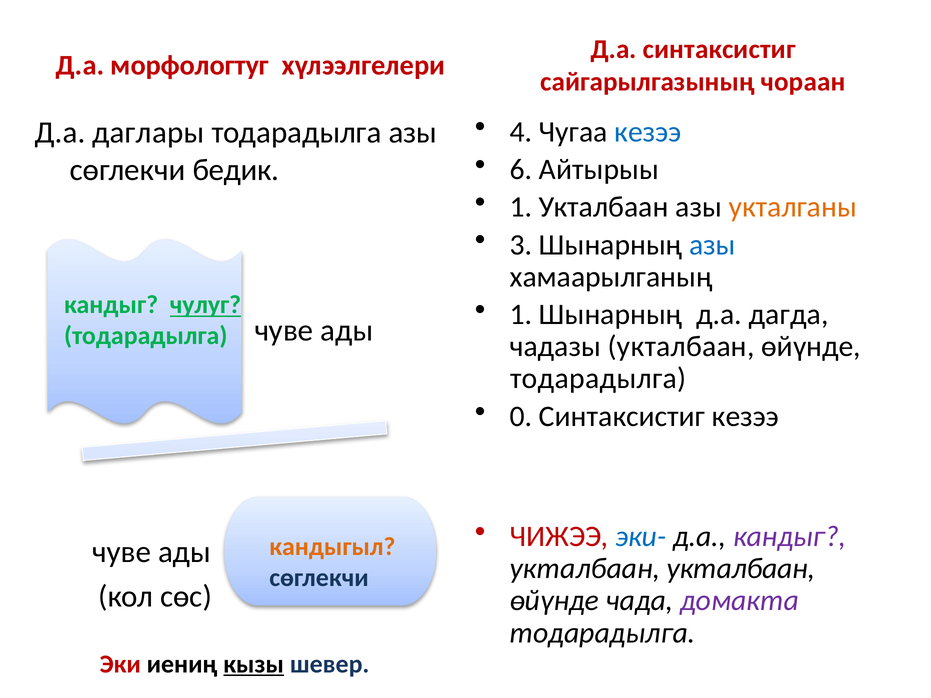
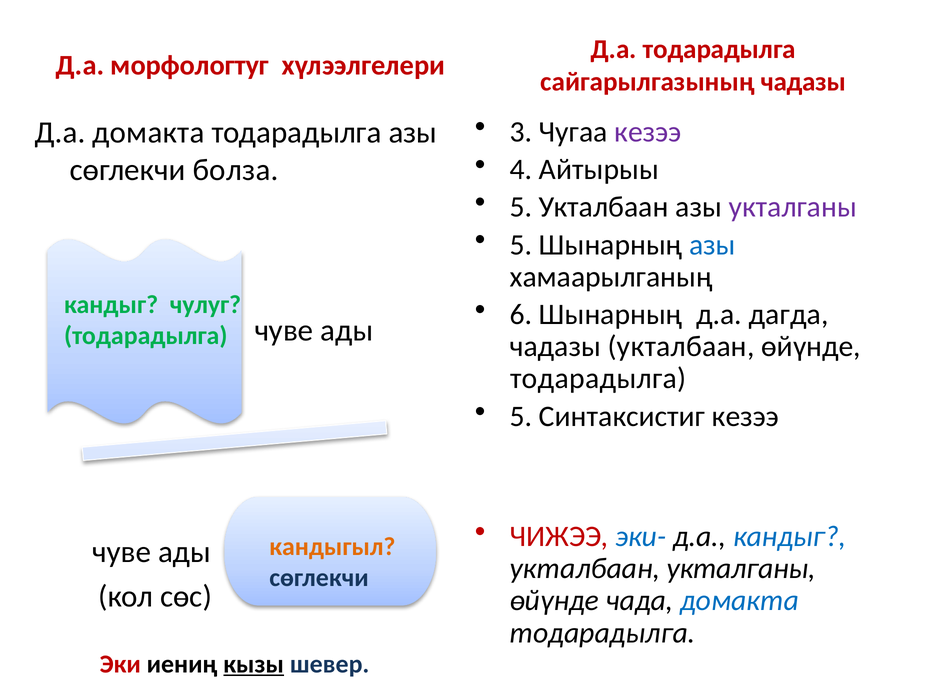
Д.а синтаксистиг: синтаксистиг -> тодарадылга
сайгарылгазының чораан: чораан -> чадазы
4: 4 -> 3
кезээ at (648, 132) colour: blue -> purple
Д.а даглары: даглары -> домакта
6: 6 -> 4
бедик: бедик -> болза
1 at (521, 207): 1 -> 5
укталганы at (793, 207) colour: orange -> purple
3 at (521, 245): 3 -> 5
чулуг underline: present -> none
1 at (521, 315): 1 -> 6
0 at (521, 416): 0 -> 5
кандыг at (790, 537) colour: purple -> blue
укталбаан укталбаан: укталбаан -> укталганы
домакта at (740, 601) colour: purple -> blue
